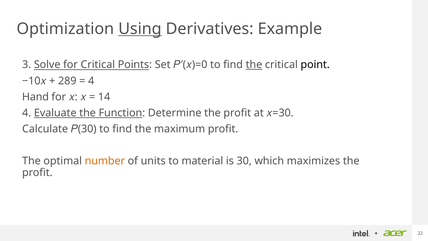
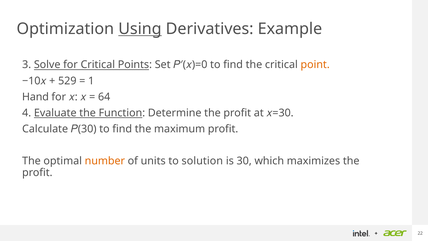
the at (254, 65) underline: present -> none
point colour: black -> orange
289: 289 -> 529
4 at (91, 81): 4 -> 1
14: 14 -> 64
material: material -> solution
